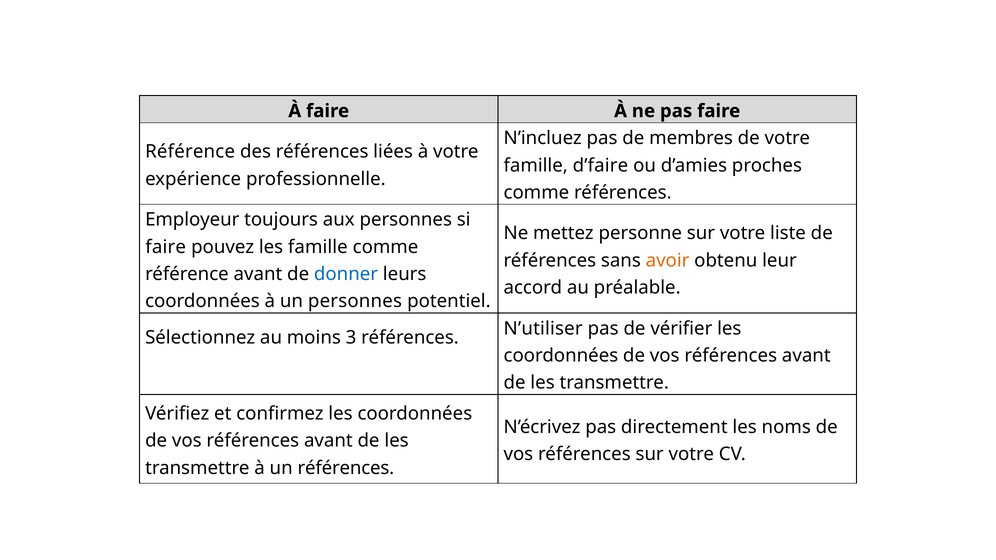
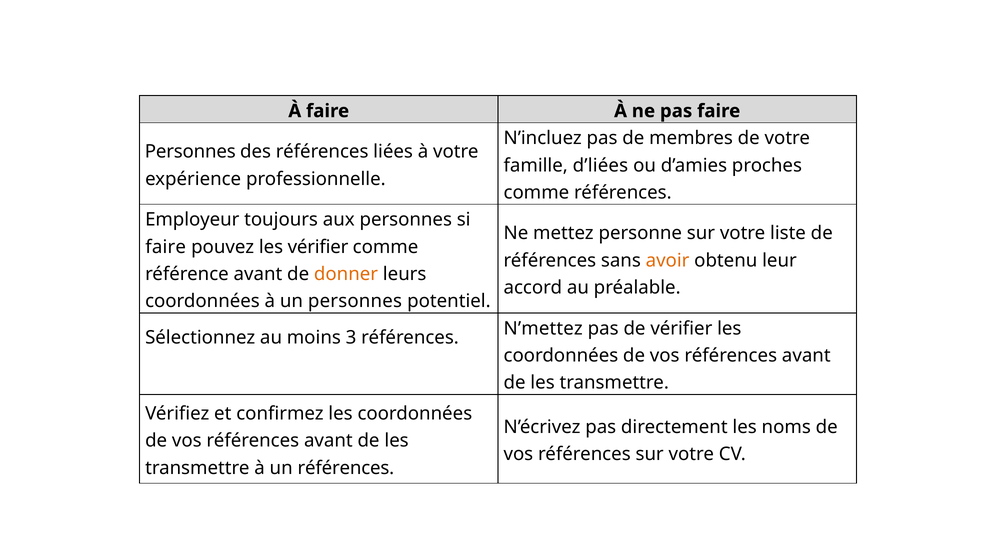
Référence at (190, 152): Référence -> Personnes
d’faire: d’faire -> d’liées
les famille: famille -> vérifier
donner colour: blue -> orange
N’utiliser: N’utiliser -> N’mettez
